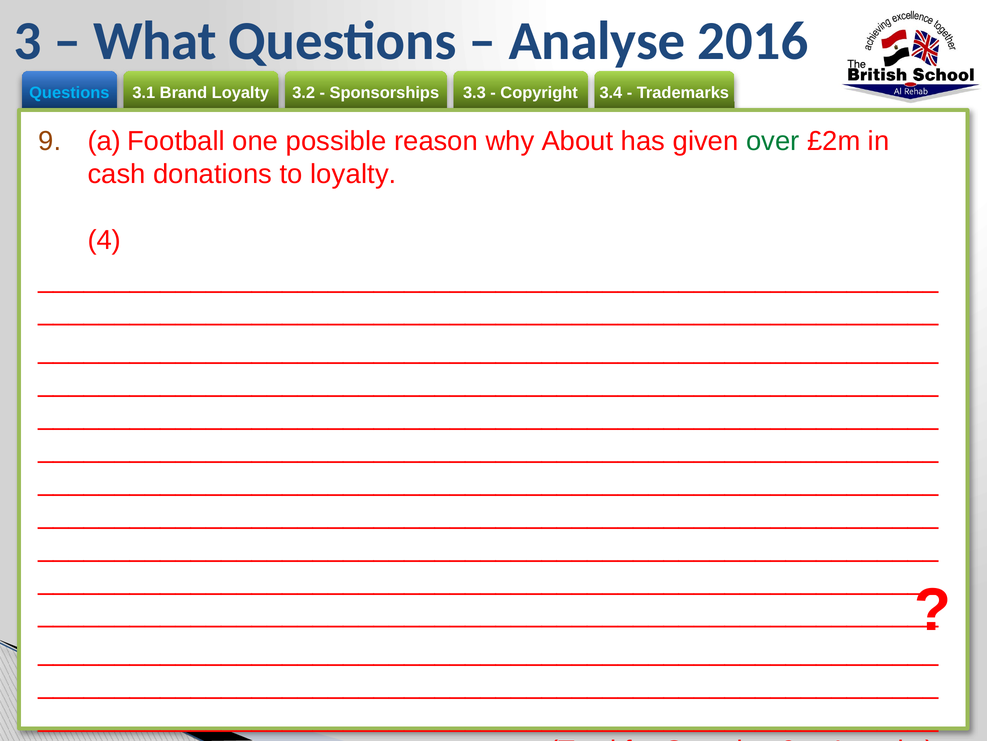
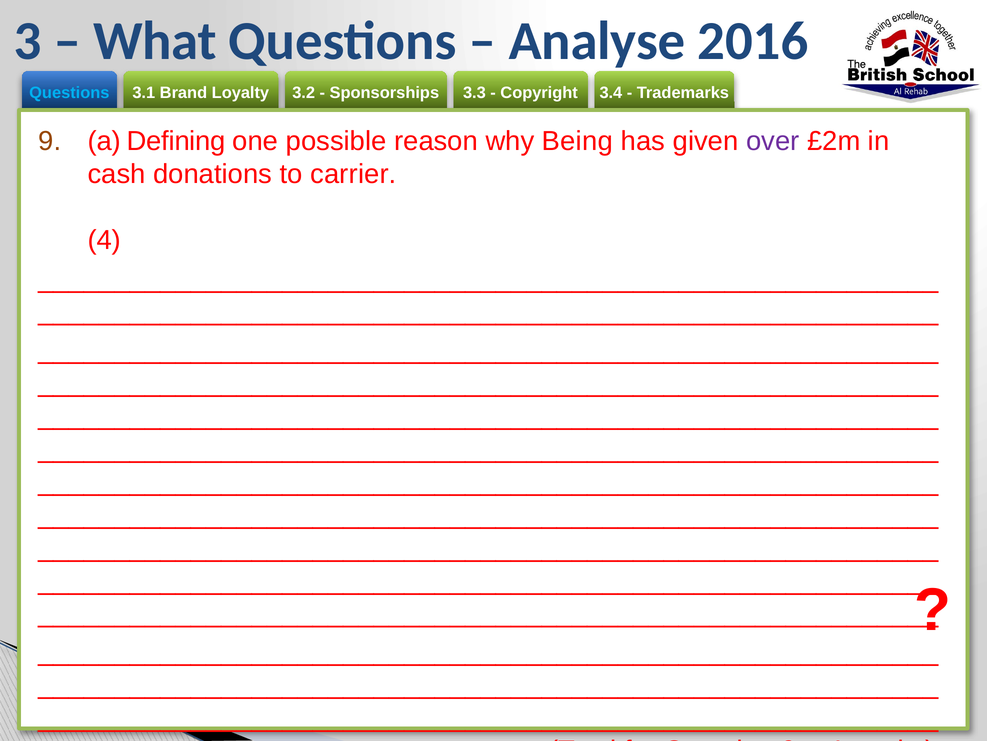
Football: Football -> Defining
About: About -> Being
over colour: green -> purple
to loyalty: loyalty -> carrier
